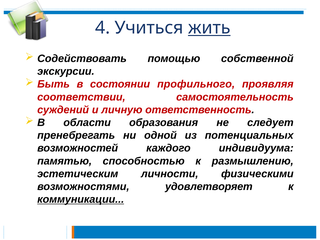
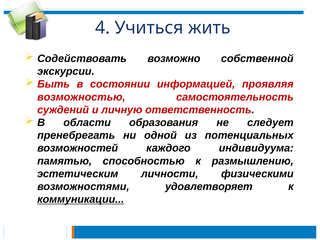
жить underline: present -> none
помощью: помощью -> возможно
профильного: профильного -> информацией
соответствии: соответствии -> возможностью
